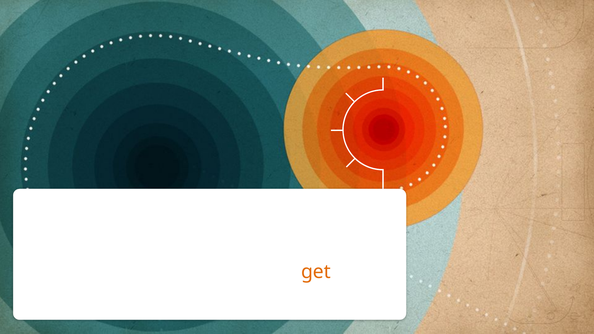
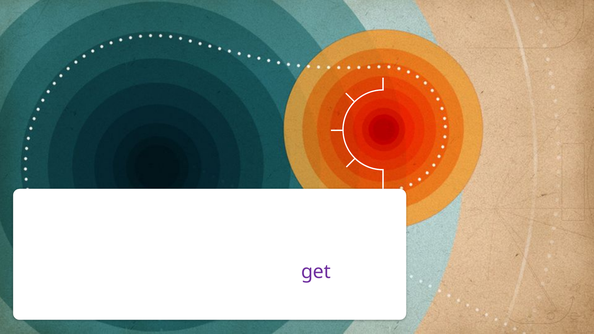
get colour: orange -> purple
